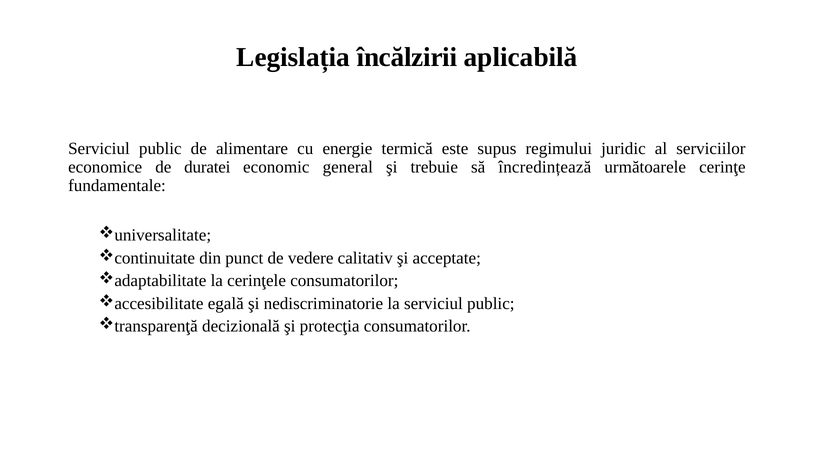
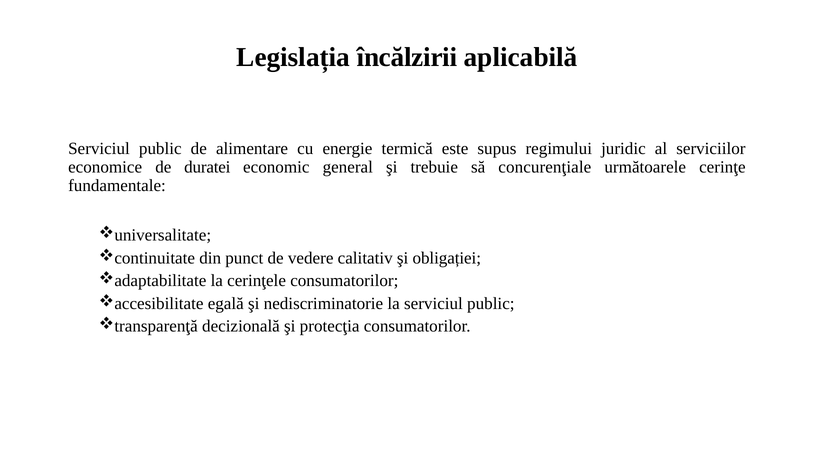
încredințează: încredințează -> concurenţiale
acceptate: acceptate -> obligației
